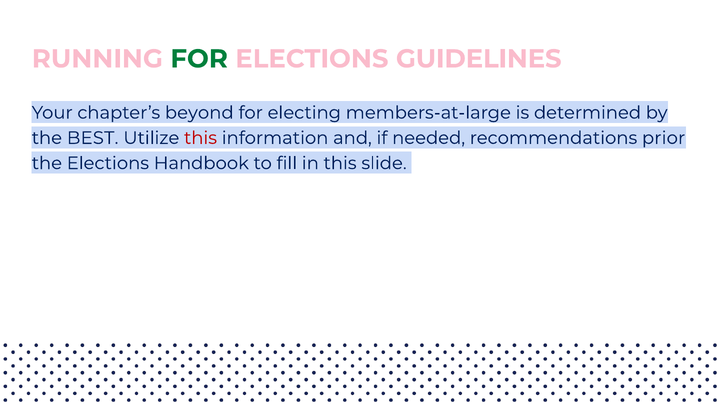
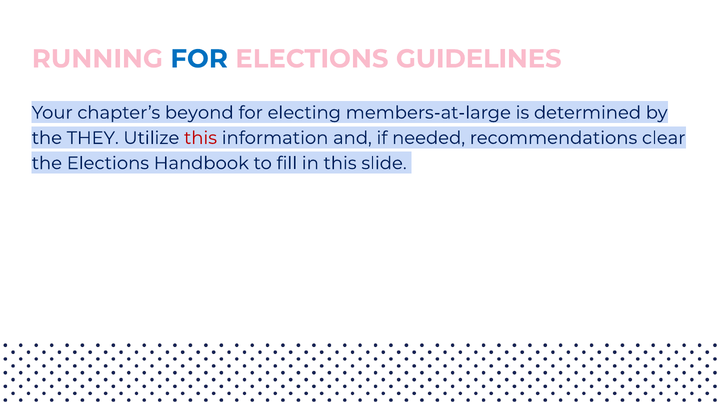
FOR at (199, 59) colour: green -> blue
BEST: BEST -> THEY
prior: prior -> clear
